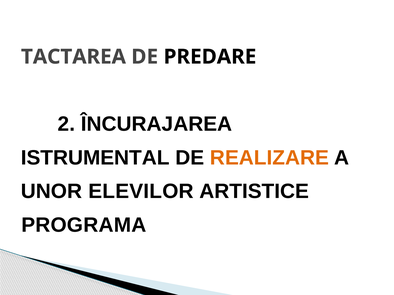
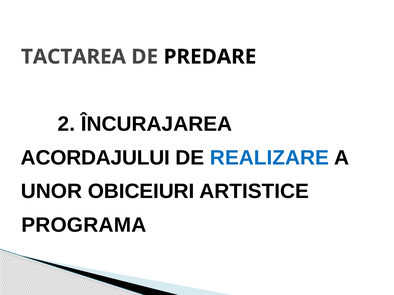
ISTRUMENTAL: ISTRUMENTAL -> ACORDAJULUI
REALIZARE colour: orange -> blue
ELEVILOR: ELEVILOR -> OBICEIURI
